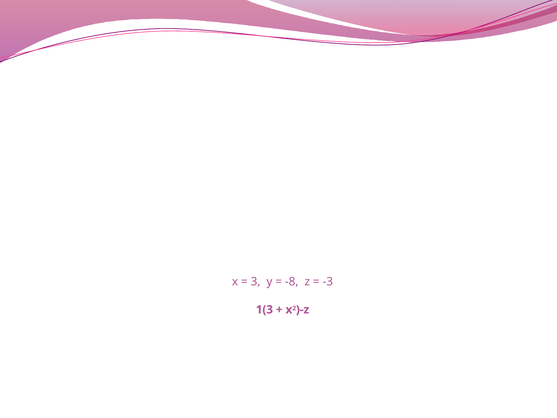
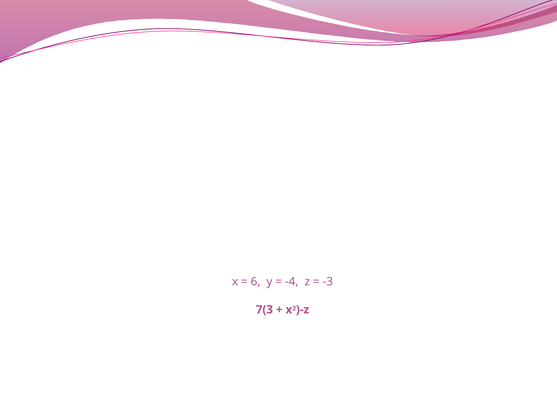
3: 3 -> 6
-8: -8 -> -4
1(3: 1(3 -> 7(3
